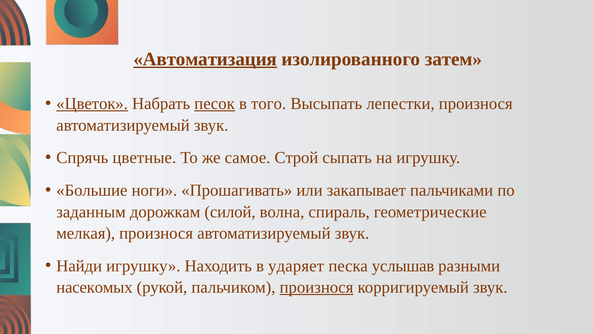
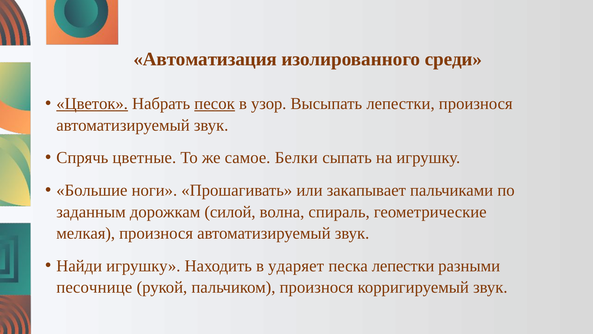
Автоматизация underline: present -> none
затем: затем -> среди
того: того -> узор
Строй: Строй -> Белки
песка услышав: услышав -> лепестки
насекомых: насекомых -> песочнице
произнося at (316, 287) underline: present -> none
